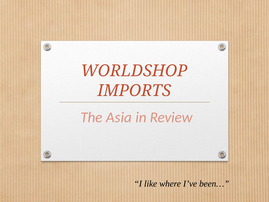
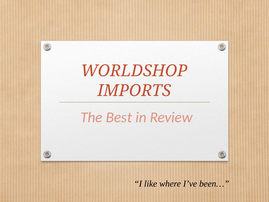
Asia: Asia -> Best
